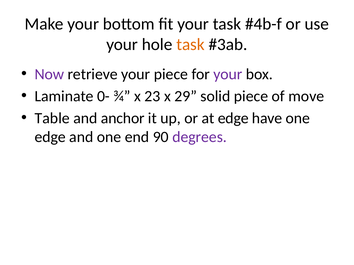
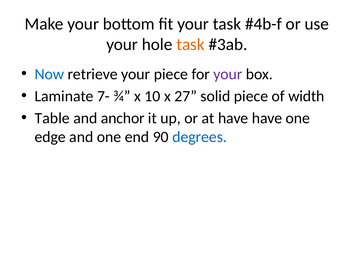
Now colour: purple -> blue
0-: 0- -> 7-
23: 23 -> 10
29: 29 -> 27
move: move -> width
at edge: edge -> have
degrees colour: purple -> blue
